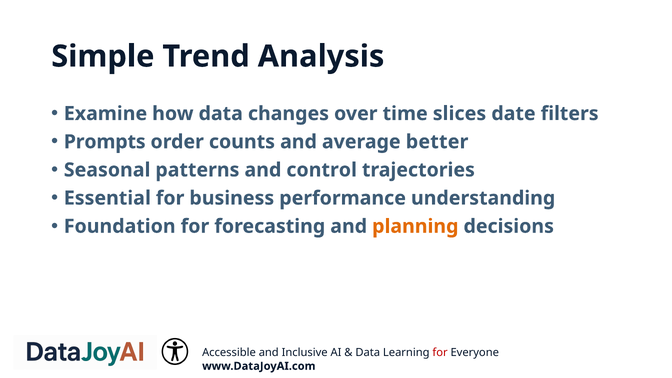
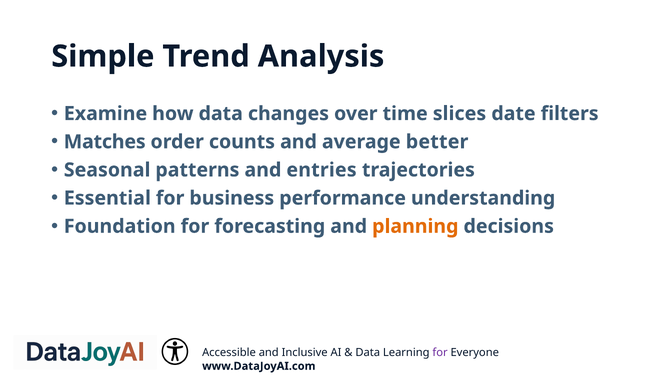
Prompts: Prompts -> Matches
control: control -> entries
for at (440, 353) colour: red -> purple
